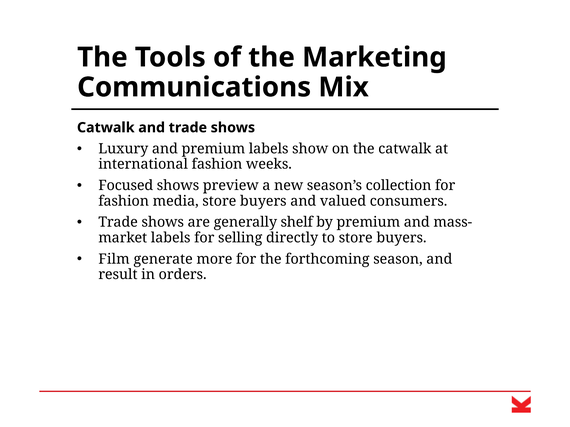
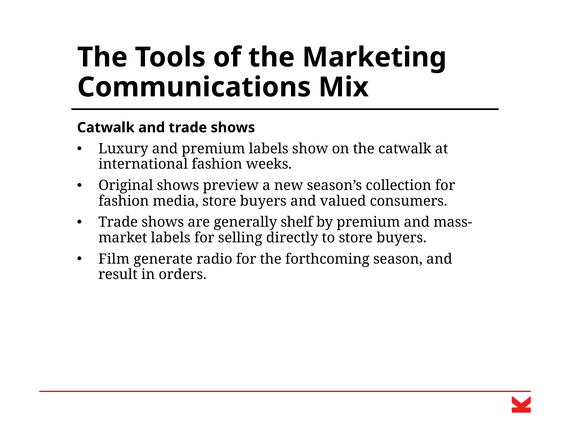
Focused: Focused -> Original
more: more -> radio
